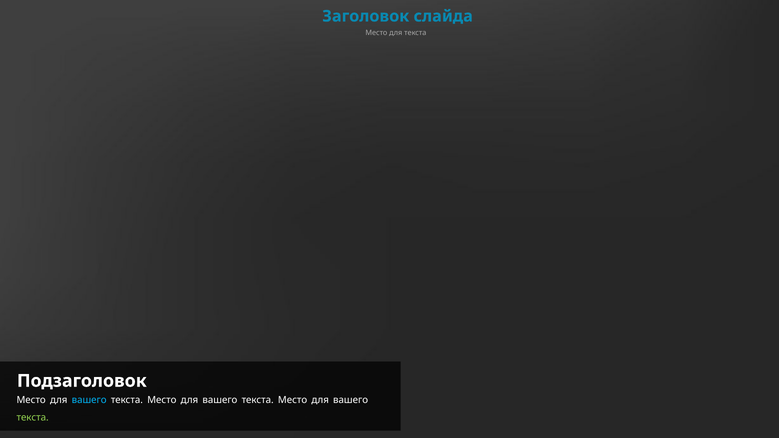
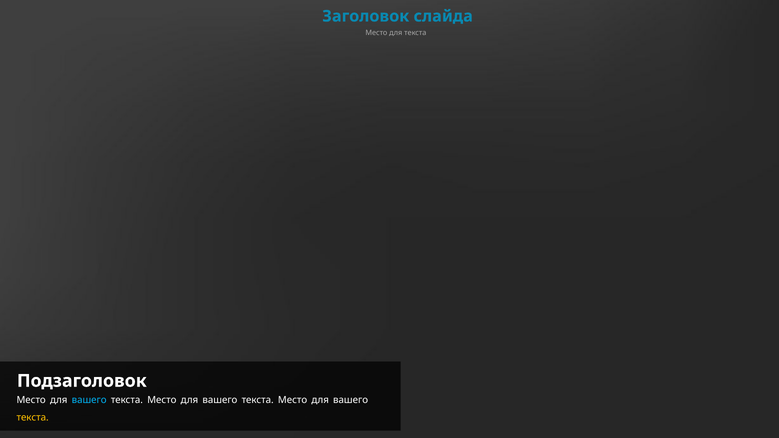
текста at (33, 418) colour: light green -> yellow
